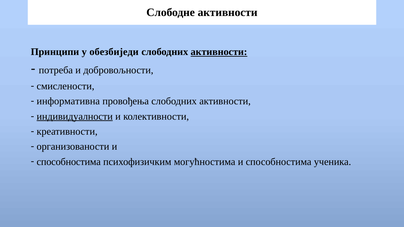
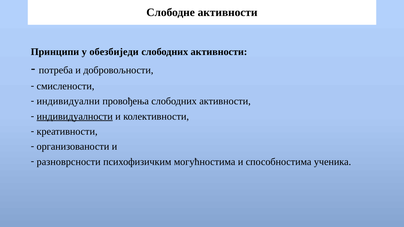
активности at (219, 52) underline: present -> none
информативна: информативна -> индивидуални
способностима at (69, 162): способностима -> разноврсности
